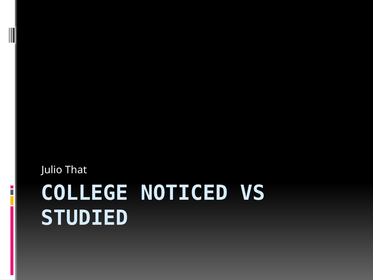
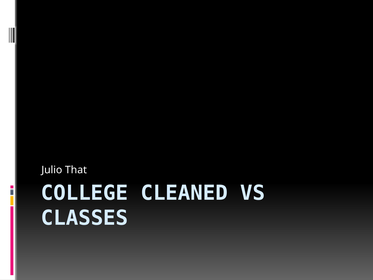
NOTICED: NOTICED -> CLEANED
STUDIED: STUDIED -> CLASSES
